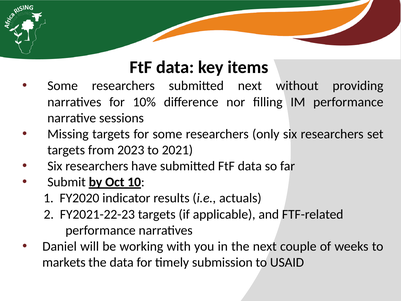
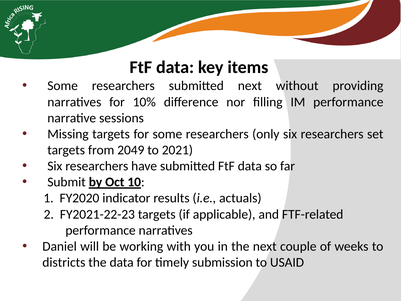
2023: 2023 -> 2049
markets: markets -> districts
